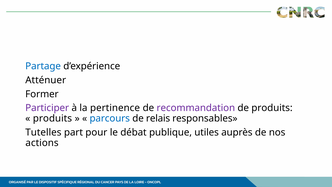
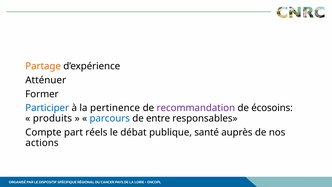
Partage colour: blue -> orange
Participer colour: purple -> blue
de produits: produits -> écosoins
relais: relais -> entre
Tutelles: Tutelles -> Compte
pour: pour -> réels
utiles: utiles -> santé
